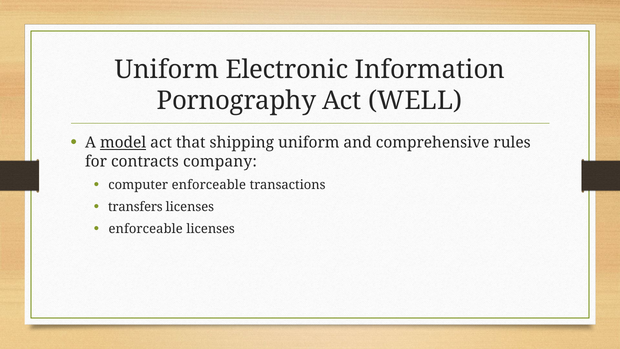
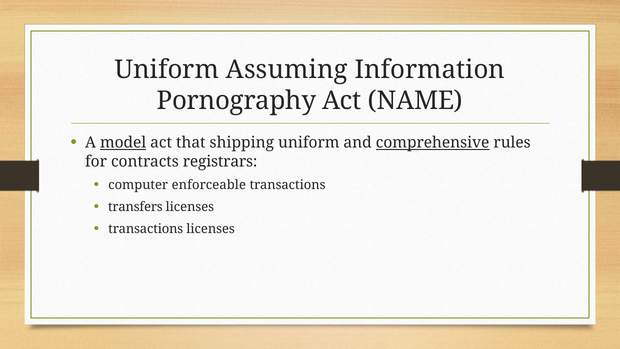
Electronic: Electronic -> Assuming
WELL: WELL -> NAME
comprehensive underline: none -> present
company: company -> registrars
enforceable at (146, 229): enforceable -> transactions
